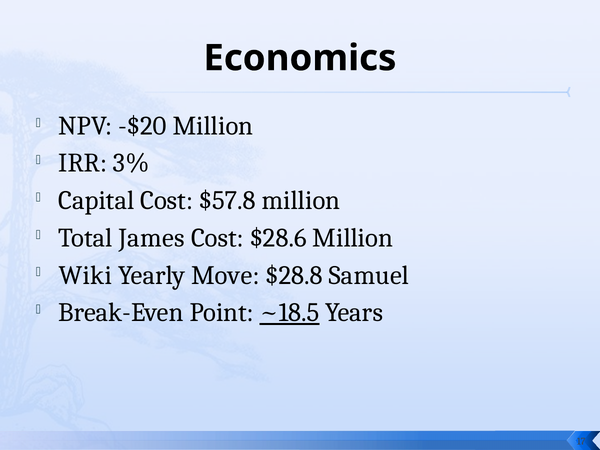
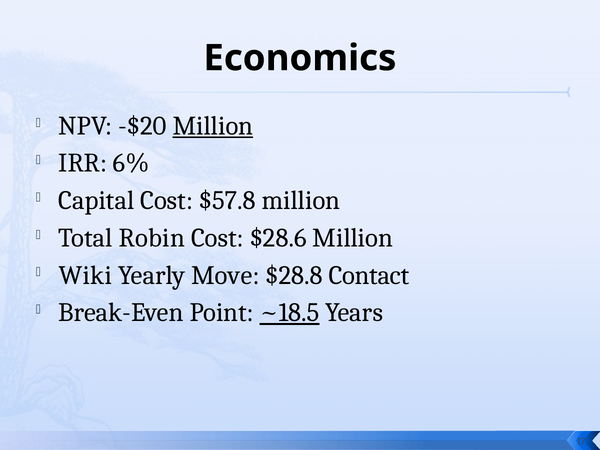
Million at (213, 126) underline: none -> present
3%: 3% -> 6%
James: James -> Robin
Samuel: Samuel -> Contact
